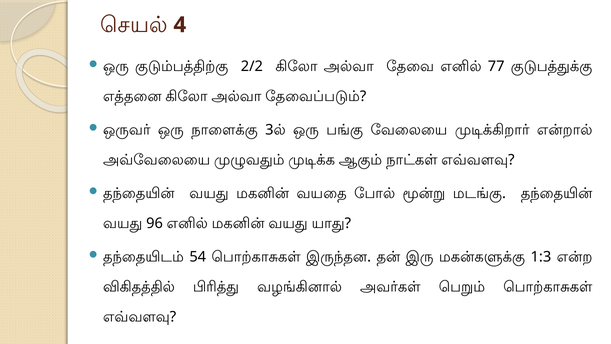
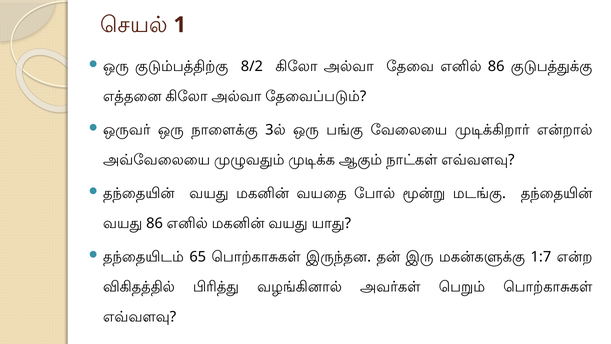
4: 4 -> 1
2/2: 2/2 -> 8/2
77 at (496, 66): 77 -> 86
96 at (155, 223): 96 -> 86
54: 54 -> 65
1:3: 1:3 -> 1:7
